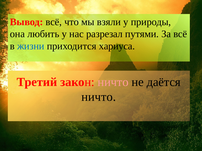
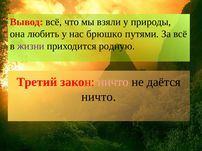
разрезал: разрезал -> брюшко
жизни colour: blue -> purple
хариуса: хариуса -> родную
